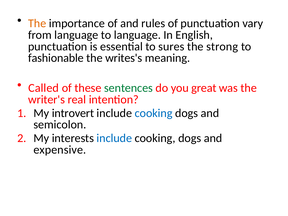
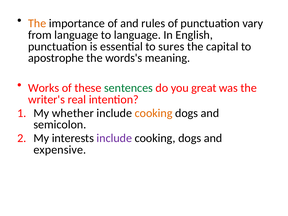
strong: strong -> capital
fashionable: fashionable -> apostrophe
writes's: writes's -> words's
Called: Called -> Works
introvert: introvert -> whether
cooking at (154, 113) colour: blue -> orange
include at (114, 138) colour: blue -> purple
